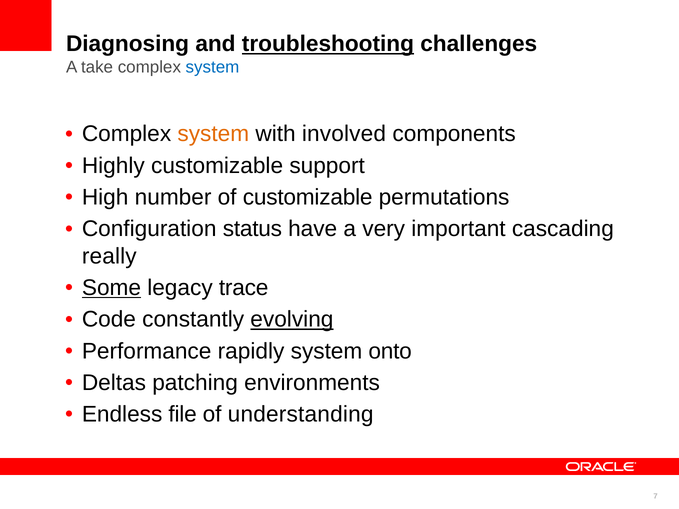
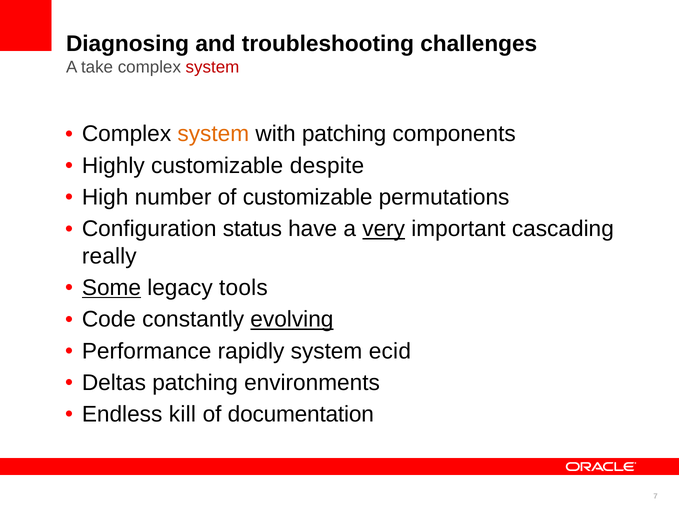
troubleshooting underline: present -> none
system at (212, 67) colour: blue -> red
with involved: involved -> patching
support: support -> despite
very underline: none -> present
trace: trace -> tools
onto: onto -> ecid
file: file -> kill
understanding: understanding -> documentation
